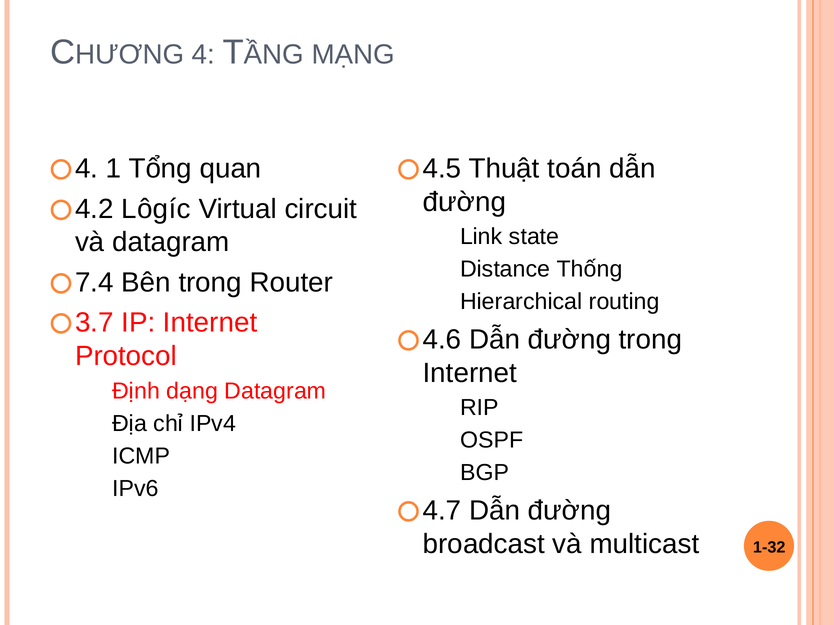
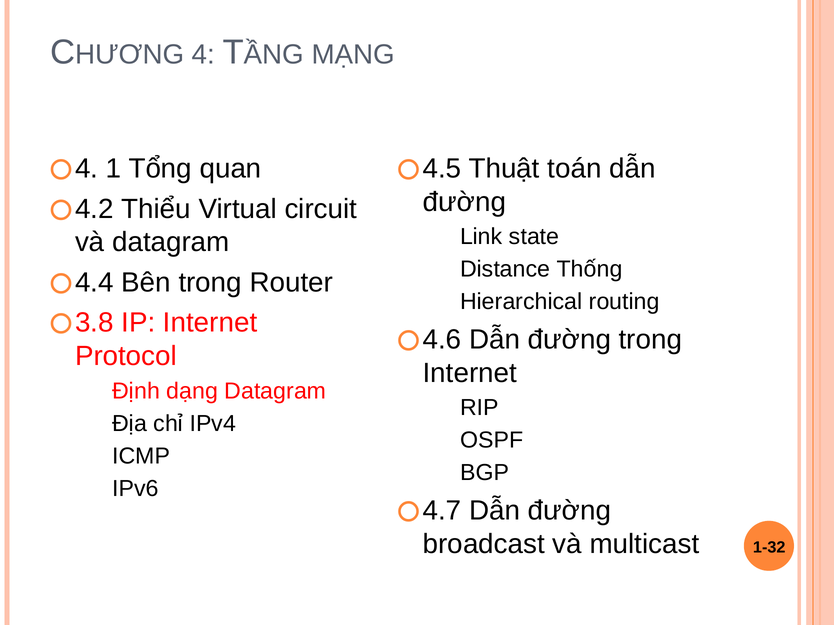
Lôgíc: Lôgíc -> Thiểu
7.4: 7.4 -> 4.4
3.7: 3.7 -> 3.8
